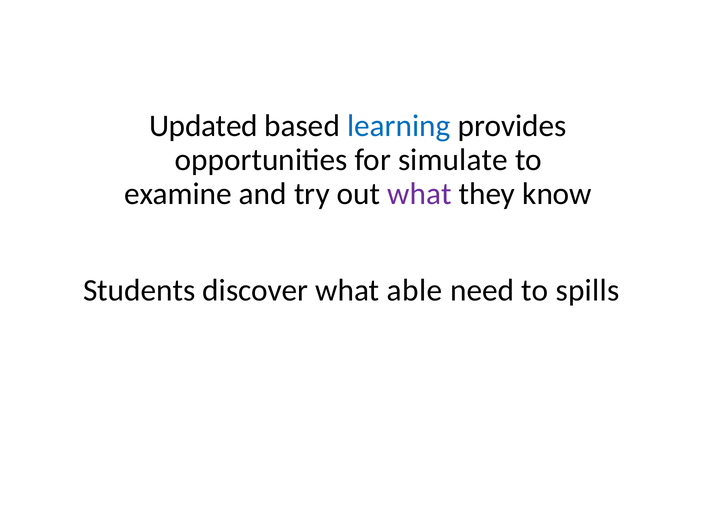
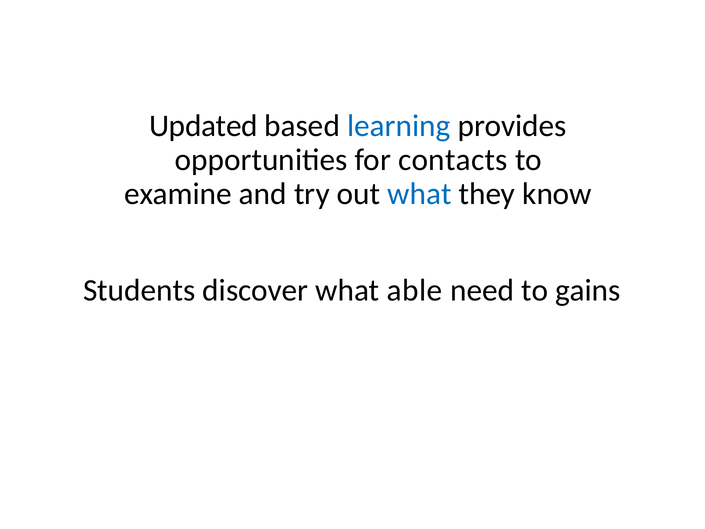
simulate: simulate -> contacts
what at (419, 194) colour: purple -> blue
spills: spills -> gains
